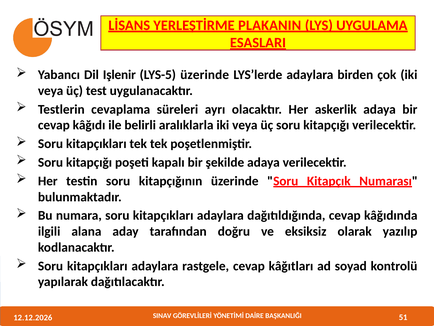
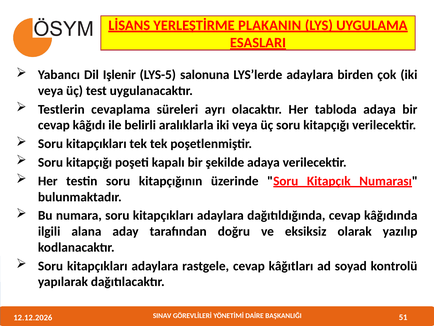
LYS-5 üzerinde: üzerinde -> salonuna
askerlik: askerlik -> tabloda
